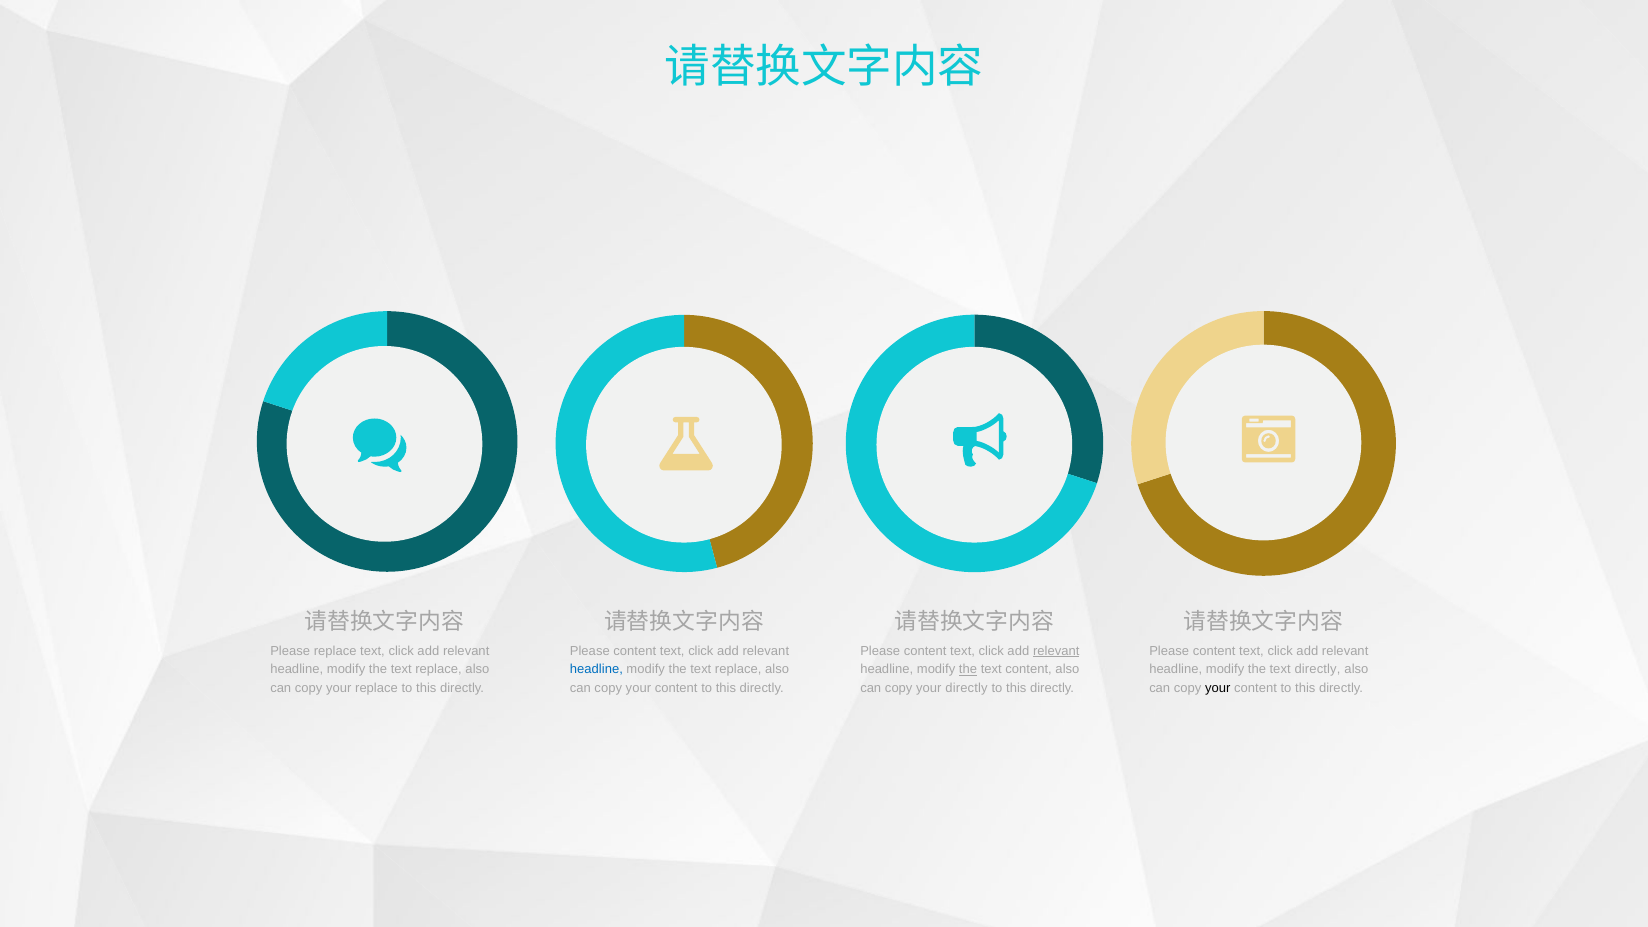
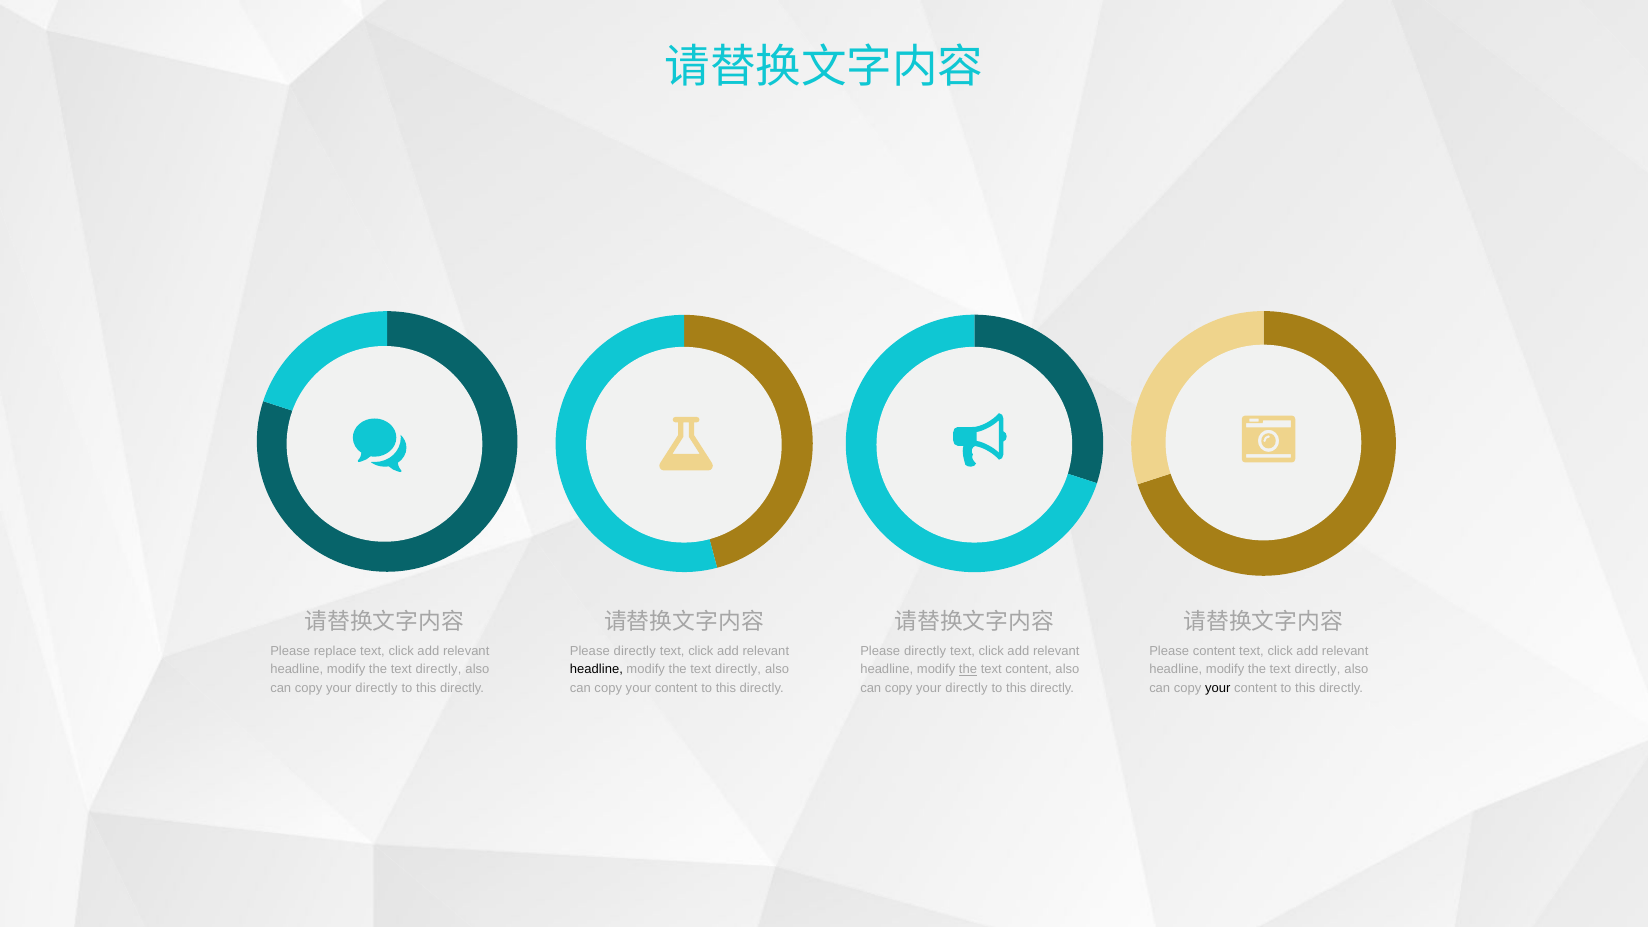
content at (635, 651): content -> directly
content at (925, 651): content -> directly
relevant at (1056, 651) underline: present -> none
replace at (439, 669): replace -> directly
headline at (596, 669) colour: blue -> black
replace at (738, 669): replace -> directly
replace at (377, 688): replace -> directly
